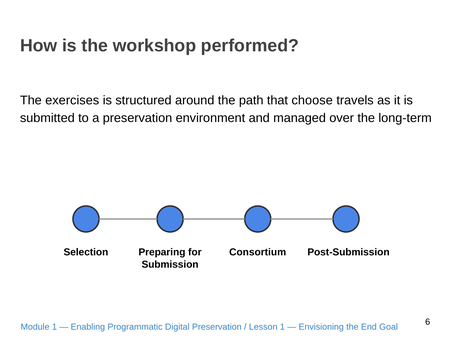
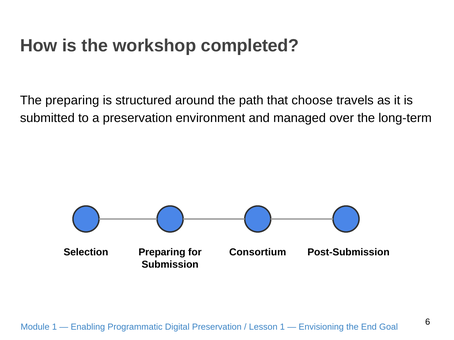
performed: performed -> completed
The exercises: exercises -> preparing
